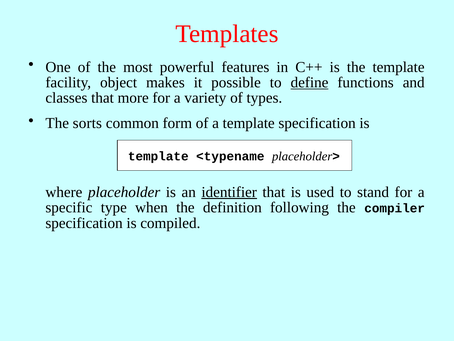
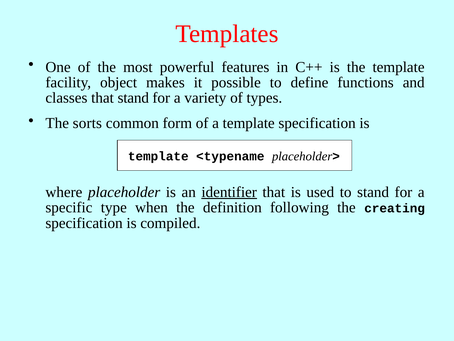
define underline: present -> none
that more: more -> stand
compiler: compiler -> creating
